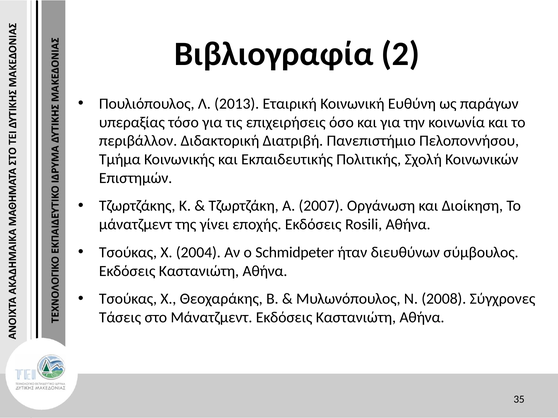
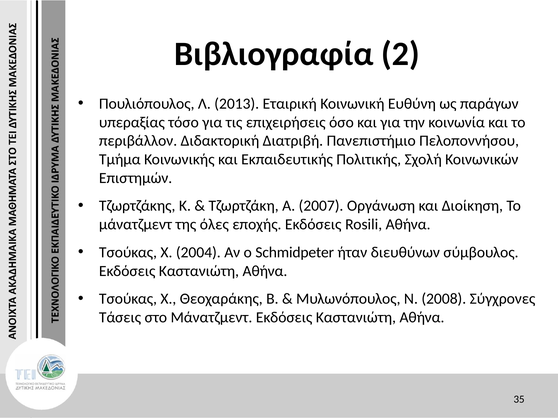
γίνει: γίνει -> όλες
